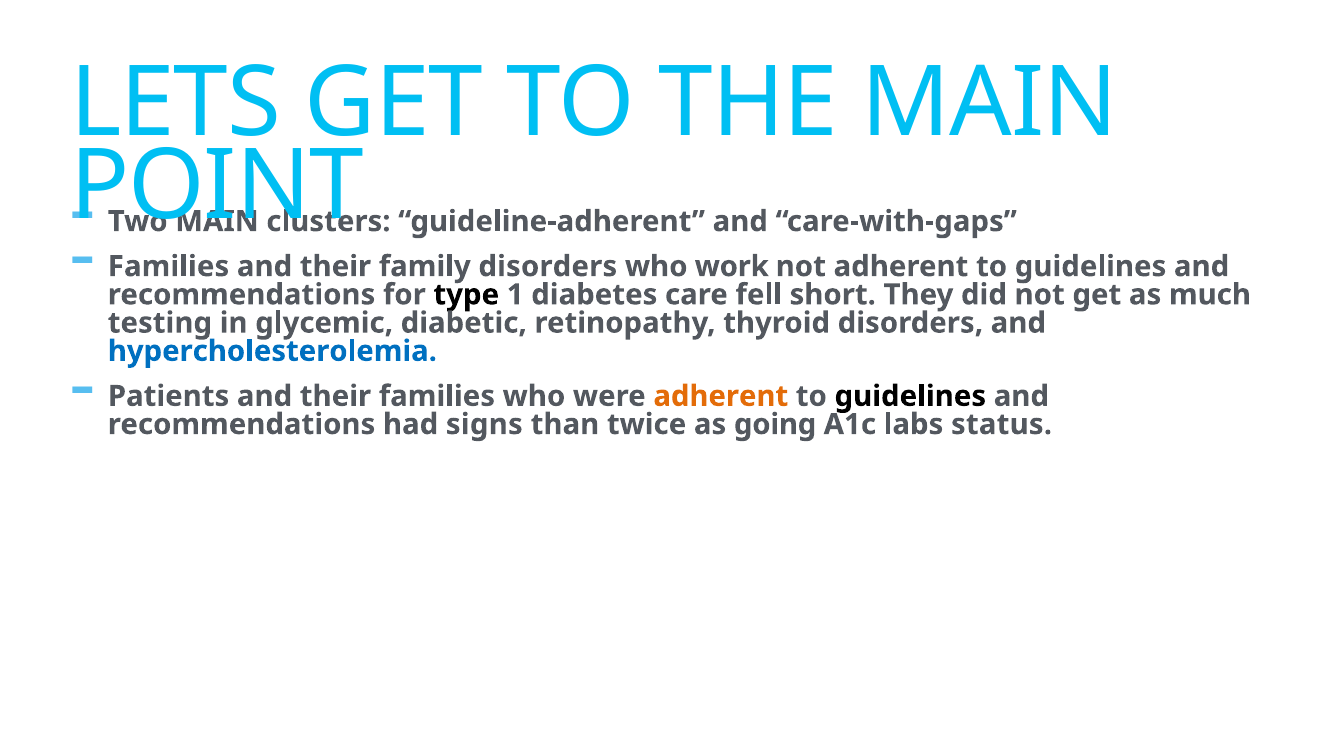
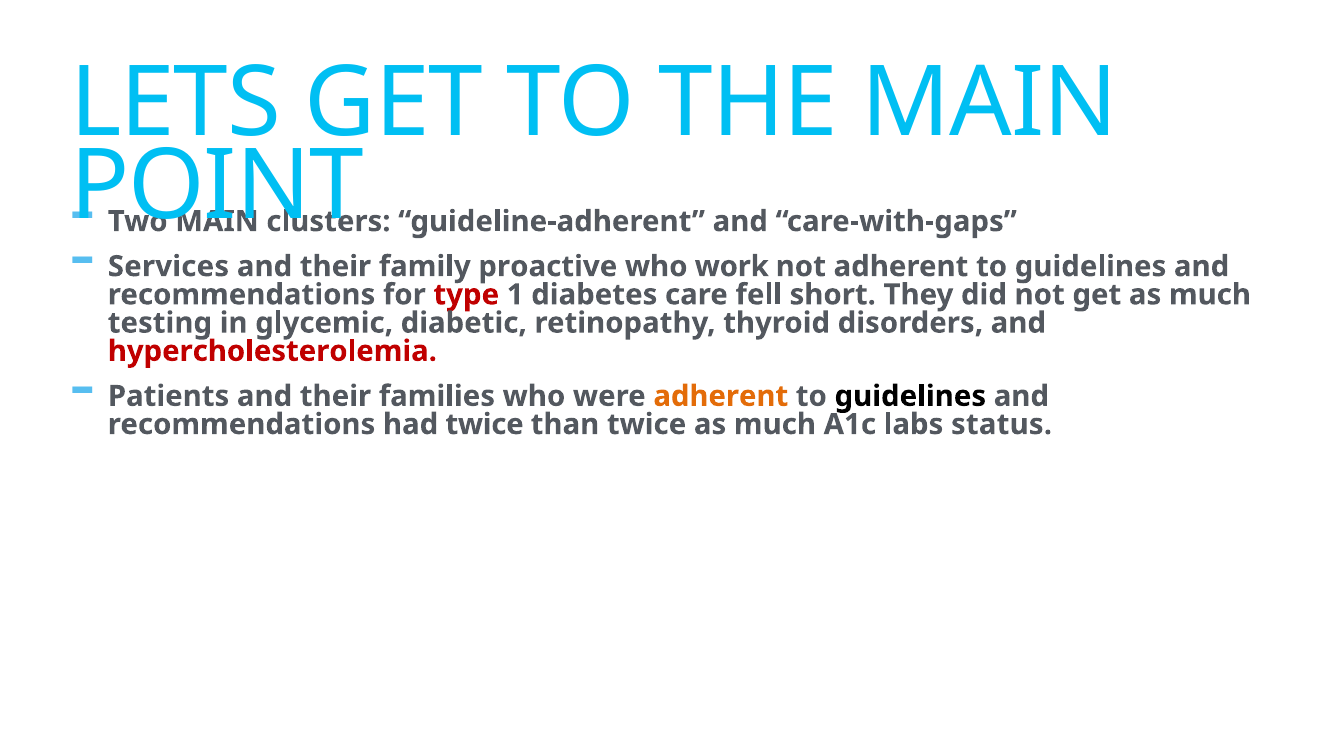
Families at (169, 267): Families -> Services
family disorders: disorders -> proactive
type colour: black -> red
hypercholesterolemia colour: blue -> red
had signs: signs -> twice
twice as going: going -> much
